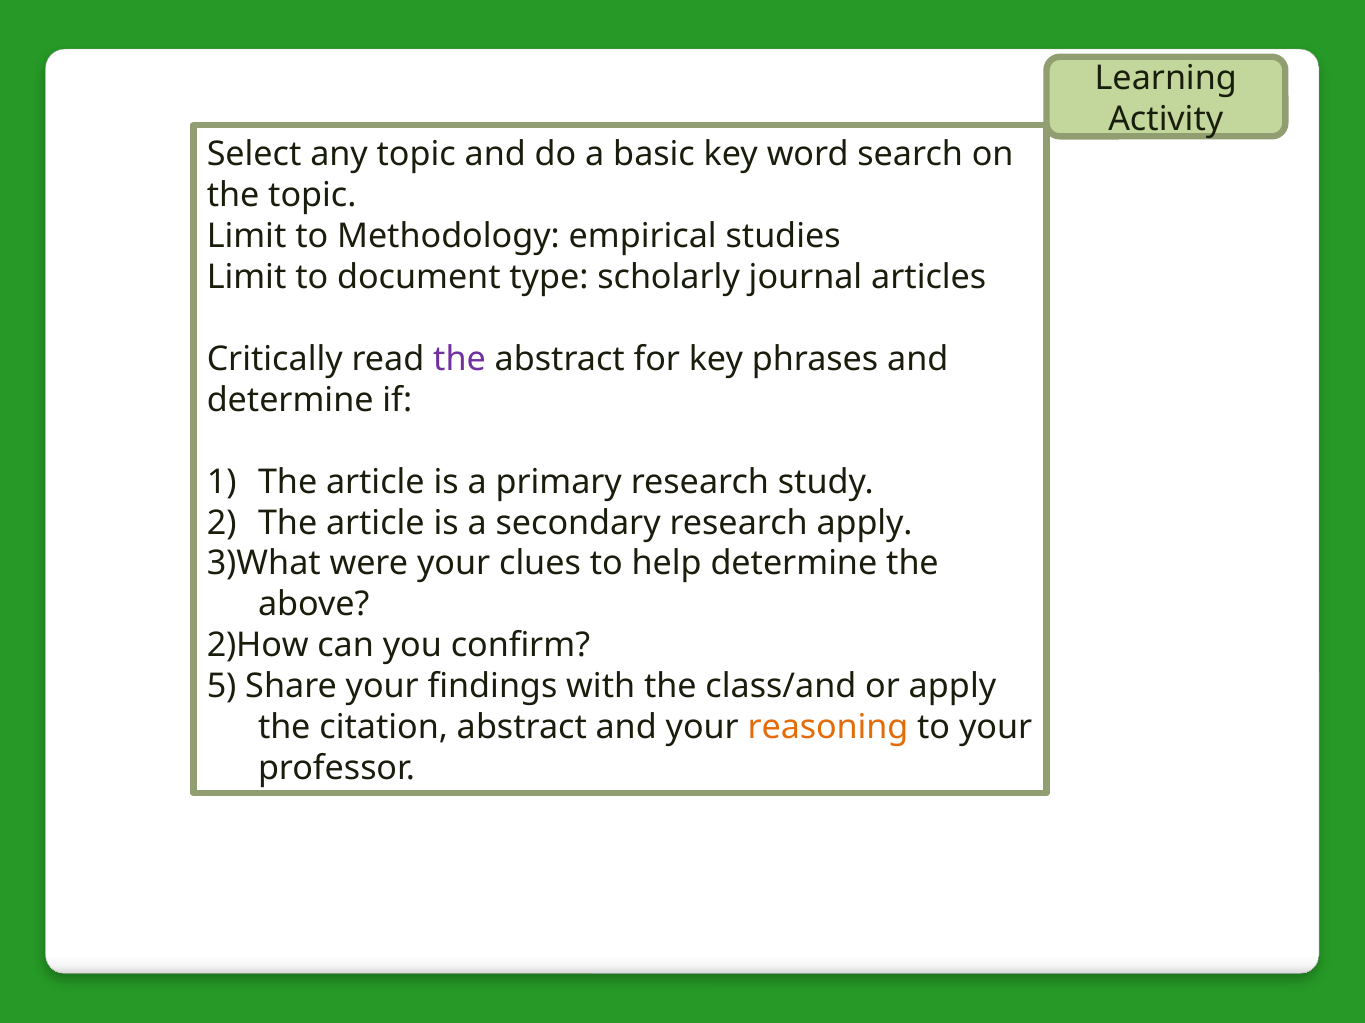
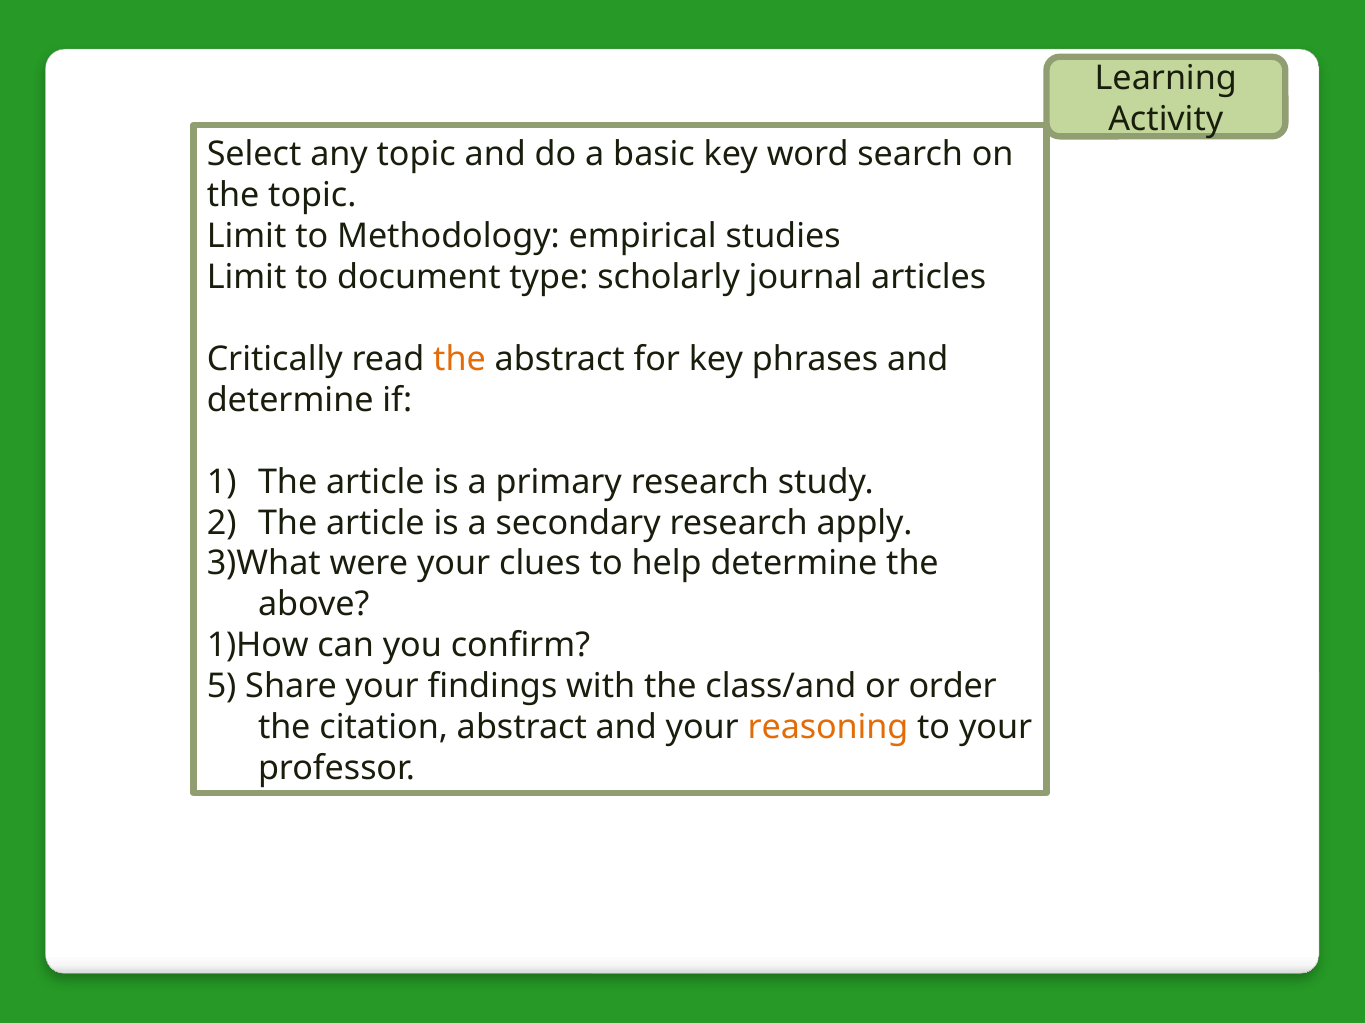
the at (460, 359) colour: purple -> orange
2)How: 2)How -> 1)How
or apply: apply -> order
